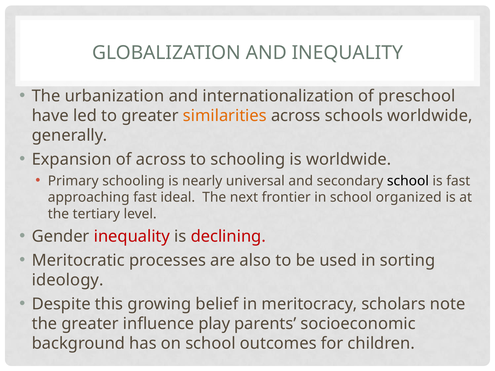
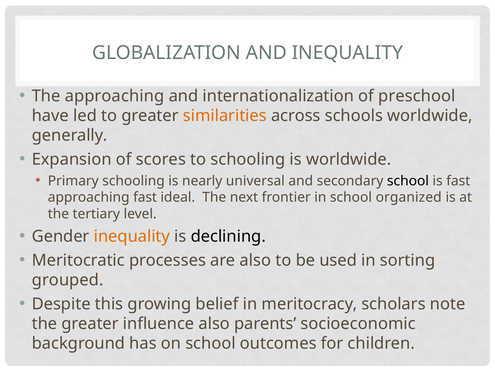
The urbanization: urbanization -> approaching
of across: across -> scores
inequality at (132, 236) colour: red -> orange
declining colour: red -> black
ideology: ideology -> grouped
influence play: play -> also
